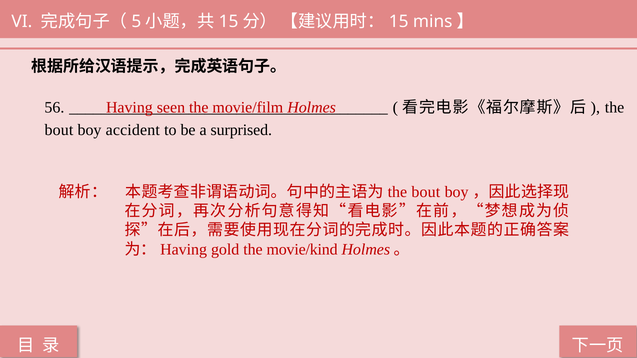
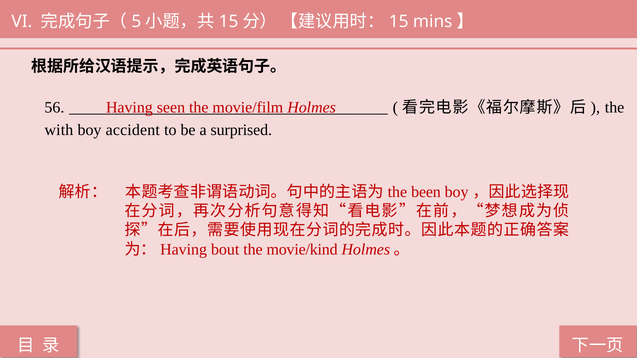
bout at (59, 130): bout -> with
bout at (426, 192): bout -> been
gold: gold -> bout
